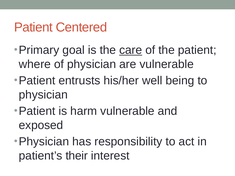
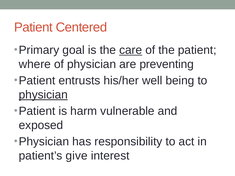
are vulnerable: vulnerable -> preventing
physician at (43, 95) underline: none -> present
their: their -> give
